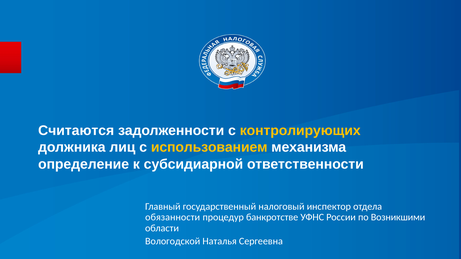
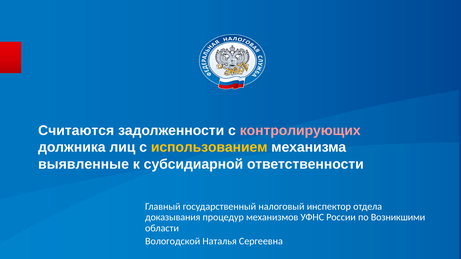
контролирующих colour: yellow -> pink
определение: определение -> выявленные
обязанности: обязанности -> доказывания
банкротстве: банкротстве -> механизмов
